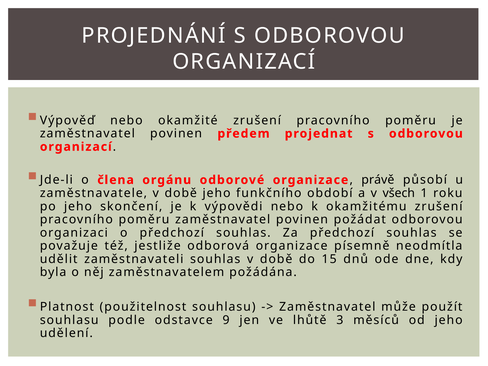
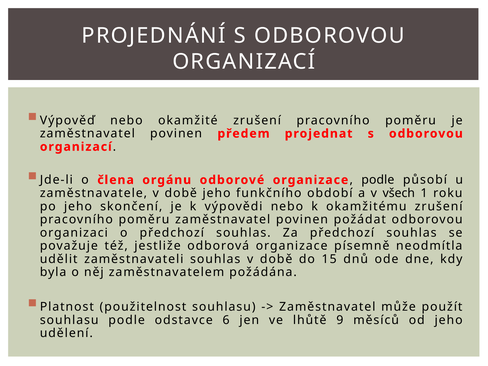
právě at (378, 180): právě -> podle
9: 9 -> 6
3: 3 -> 9
